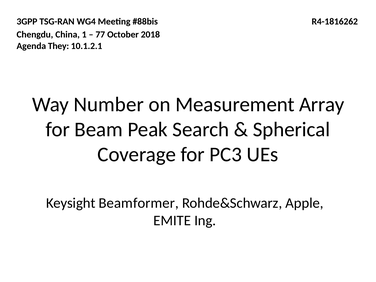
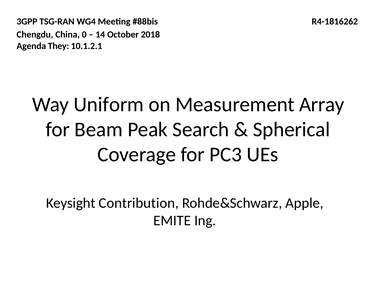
1: 1 -> 0
77: 77 -> 14
Number: Number -> Uniform
Beamformer: Beamformer -> Contribution
